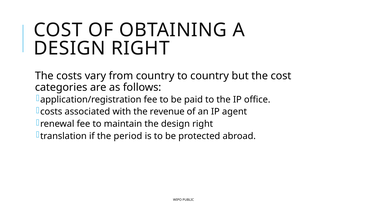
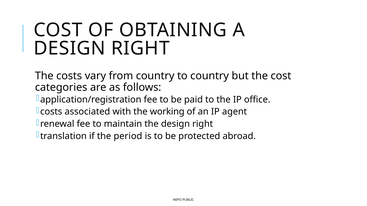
revenue: revenue -> working
